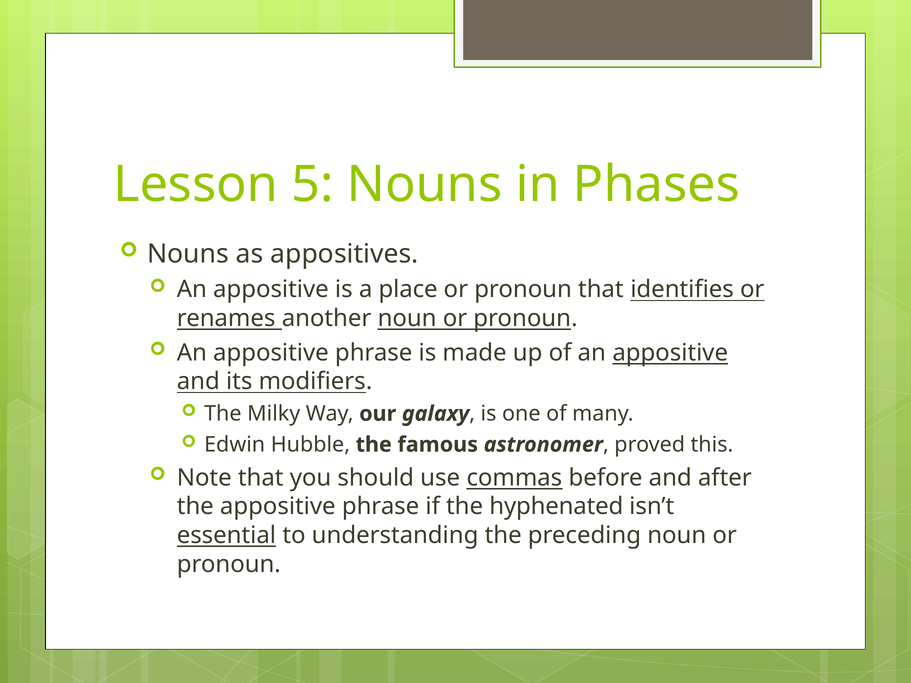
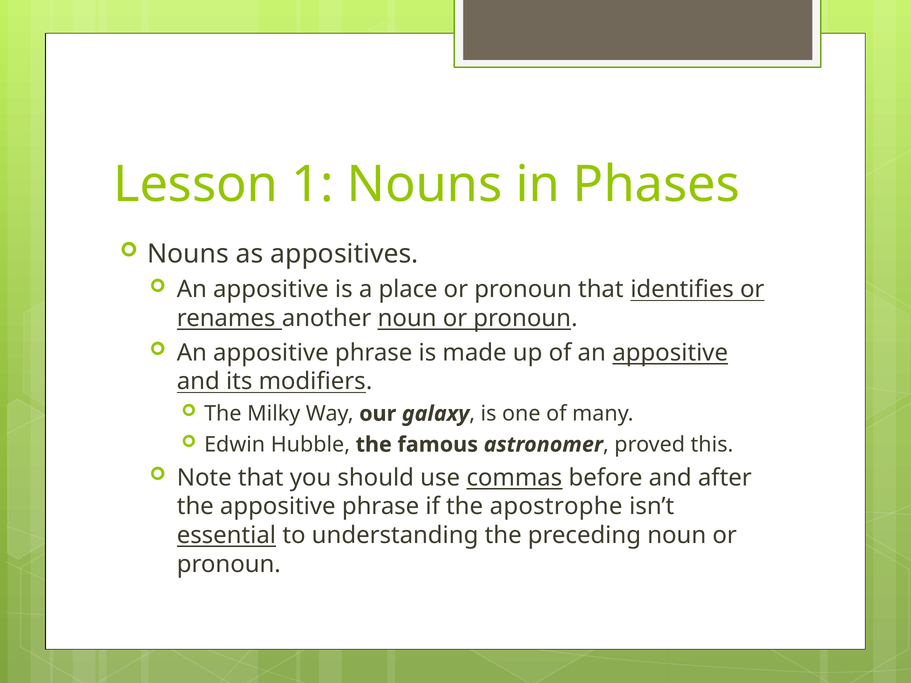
5: 5 -> 1
hyphenated: hyphenated -> apostrophe
